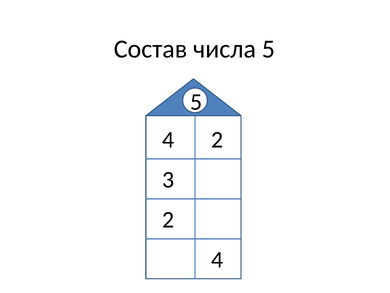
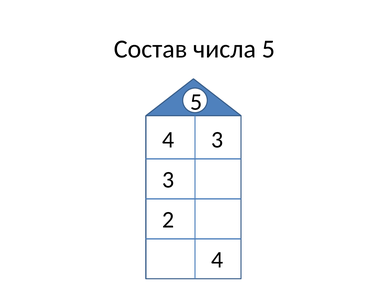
4 2: 2 -> 3
